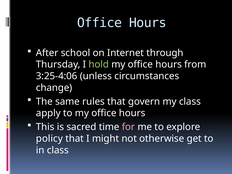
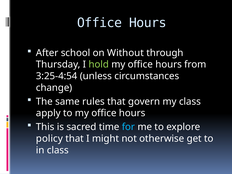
Internet: Internet -> Without
3:25-4:06: 3:25-4:06 -> 3:25-4:54
for colour: pink -> light blue
